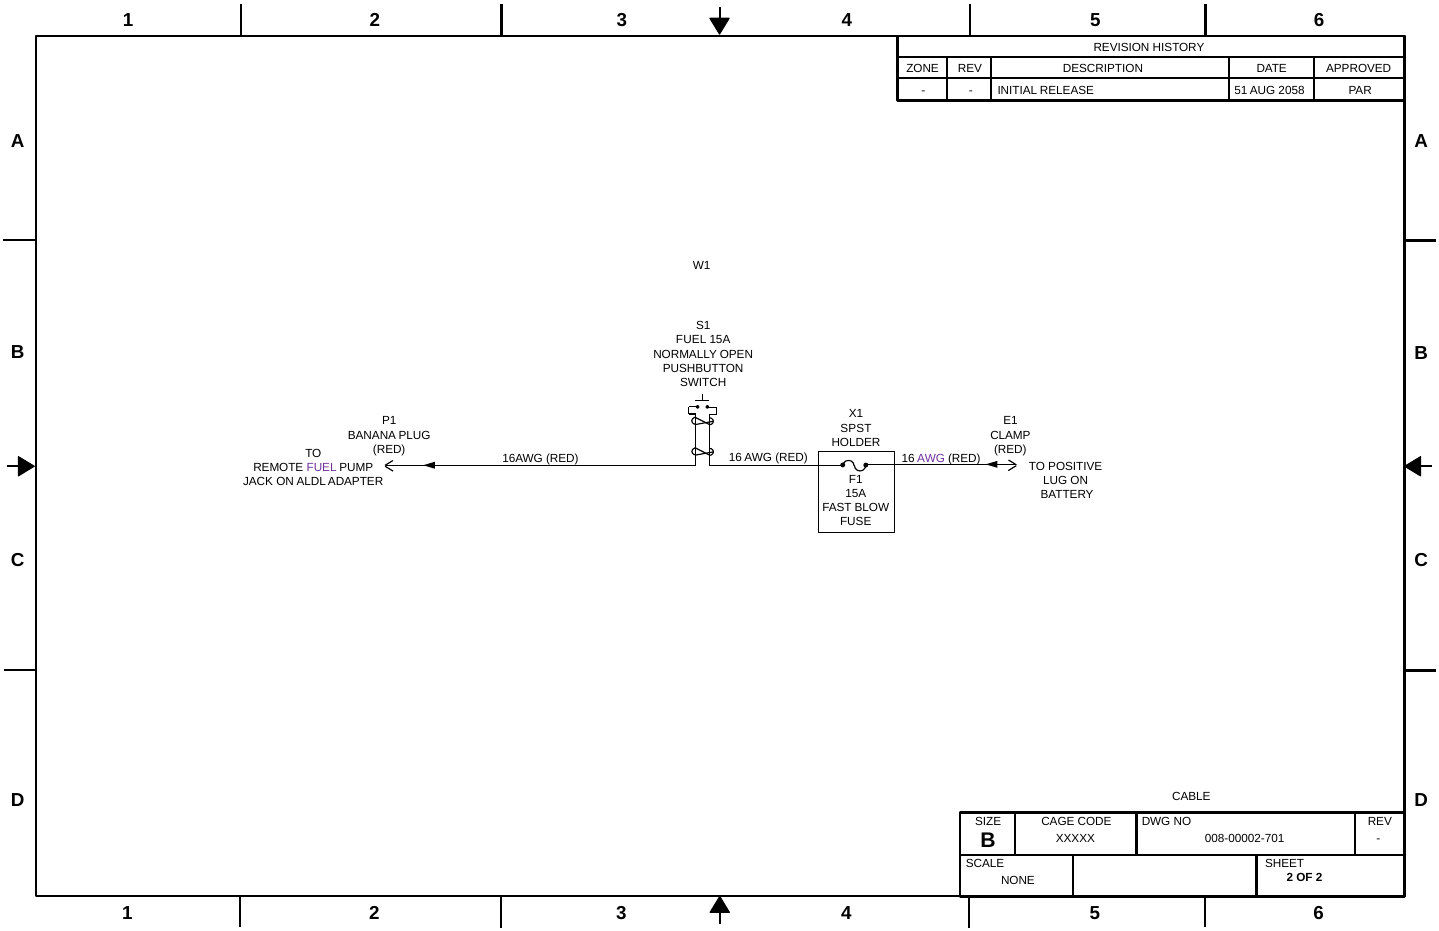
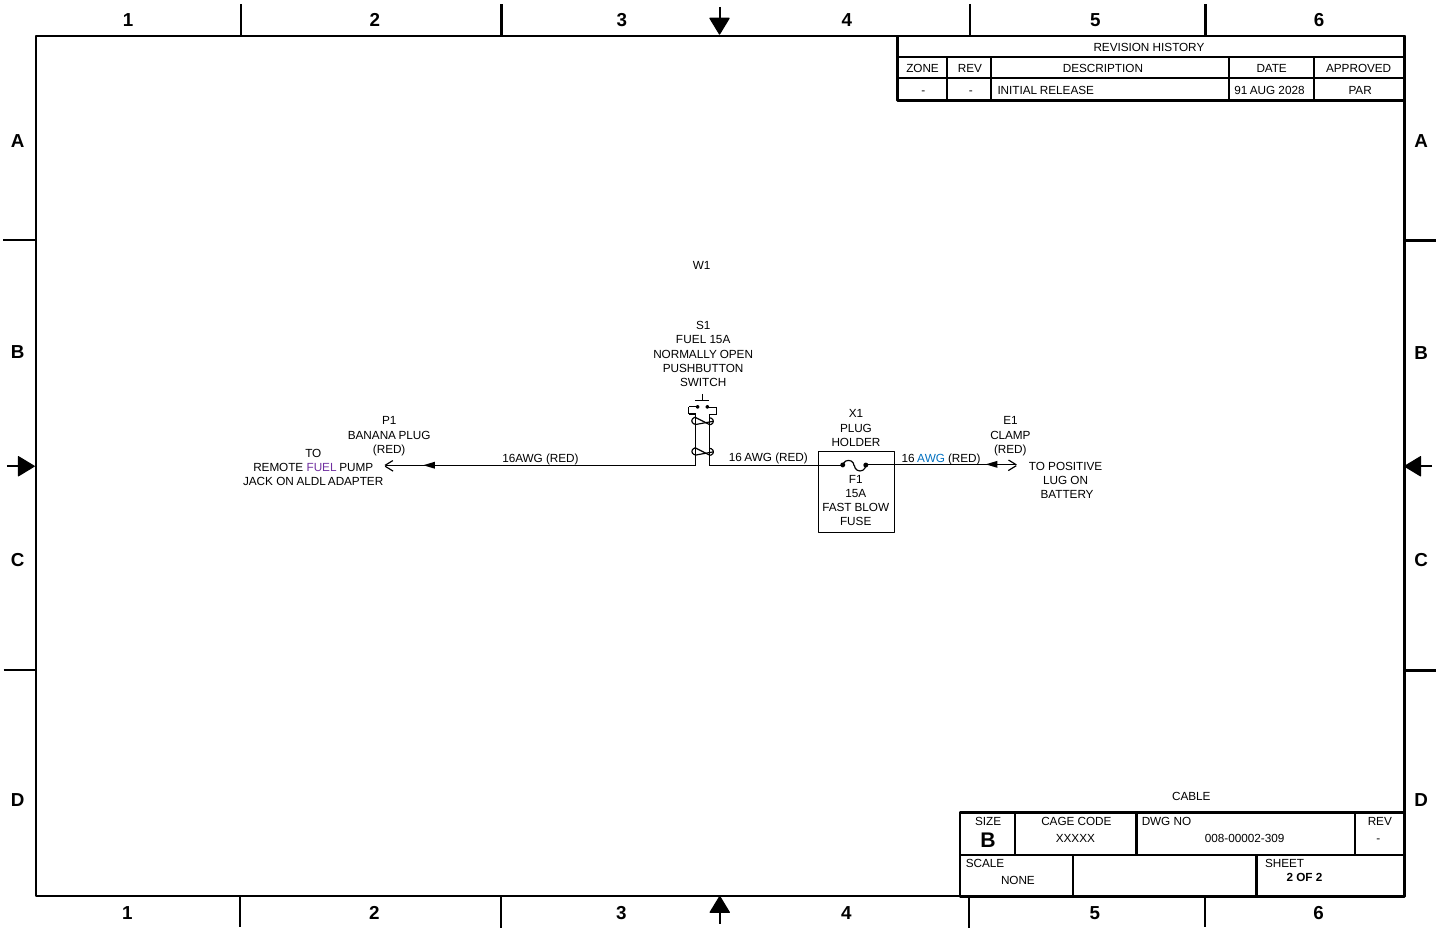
51: 51 -> 91
2058: 2058 -> 2028
SPST at (856, 428): SPST -> PLUG
AWG at (931, 459) colour: purple -> blue
008-00002-701: 008-00002-701 -> 008-00002-309
